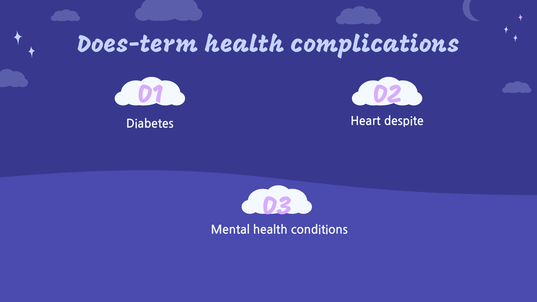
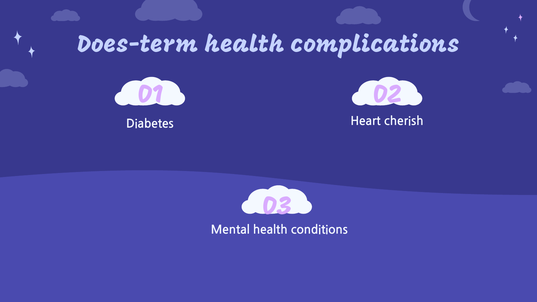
despite: despite -> cherish
